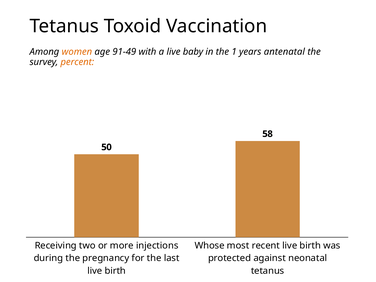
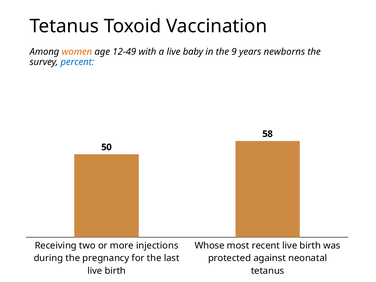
91-49: 91-49 -> 12-49
1: 1 -> 9
antenatal: antenatal -> newborns
percent colour: orange -> blue
